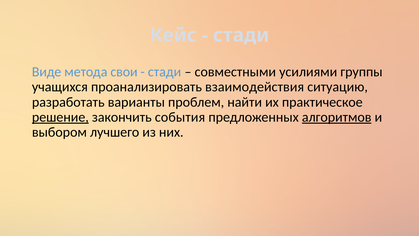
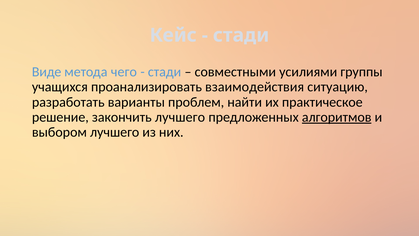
свои: свои -> чего
решение underline: present -> none
закончить события: события -> лучшего
